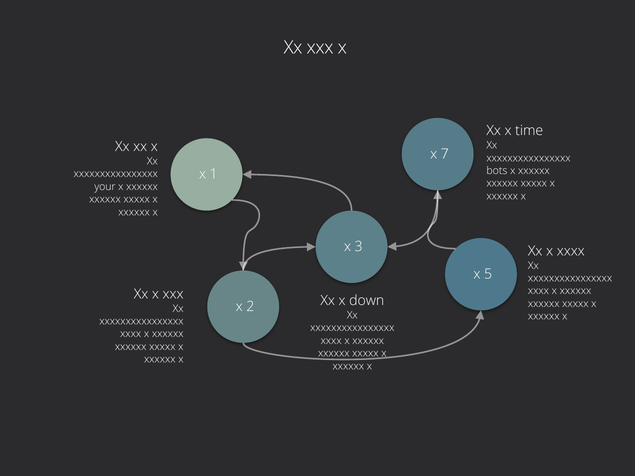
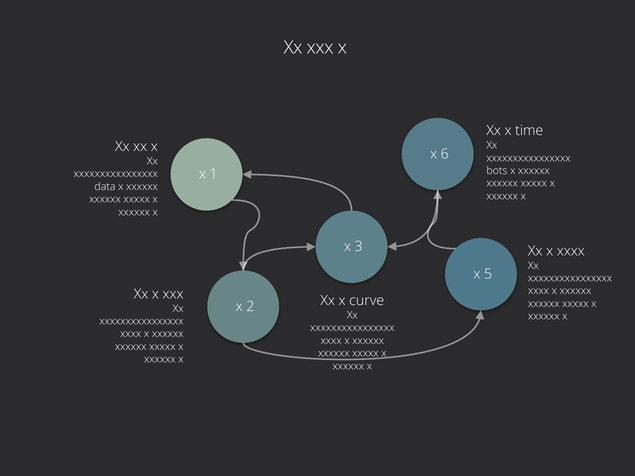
7: 7 -> 6
your: your -> data
down: down -> curve
